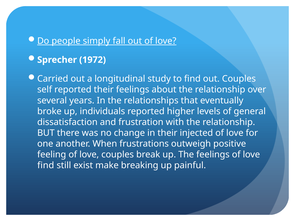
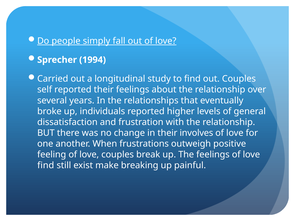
1972: 1972 -> 1994
injected: injected -> involves
